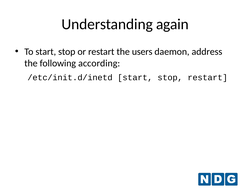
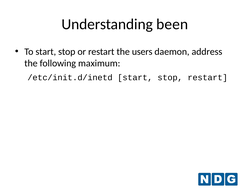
again: again -> been
according: according -> maximum
